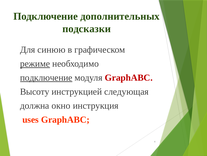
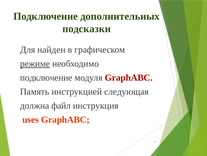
синюю: синюю -> найден
подключение at (46, 77) underline: present -> none
Высоту: Высоту -> Память
окно: окно -> файл
